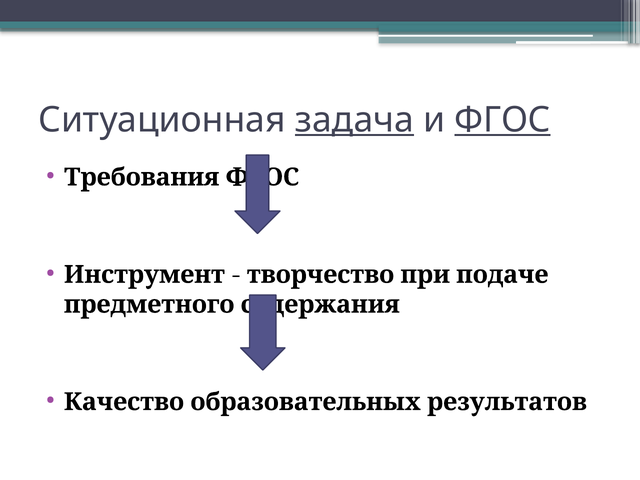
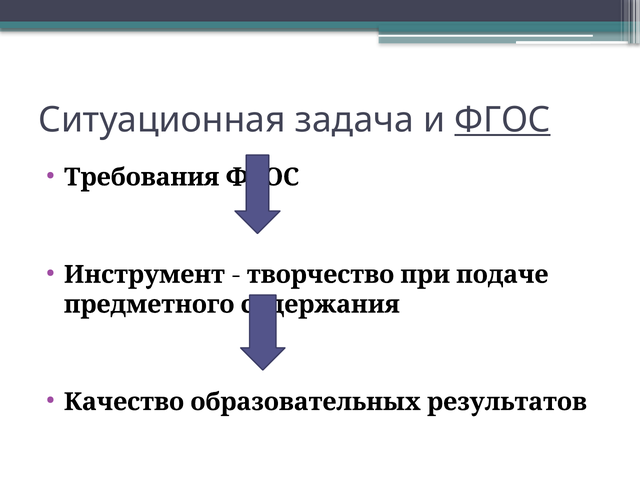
задача underline: present -> none
